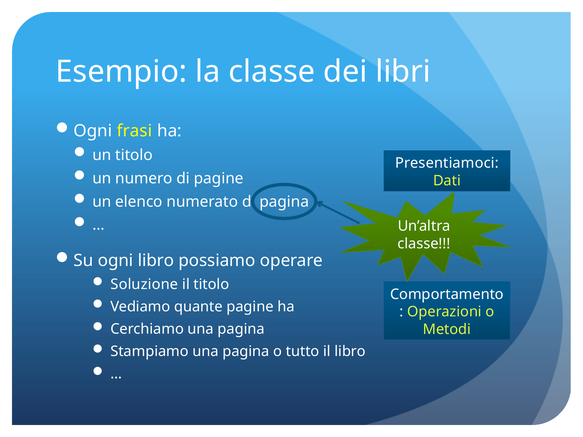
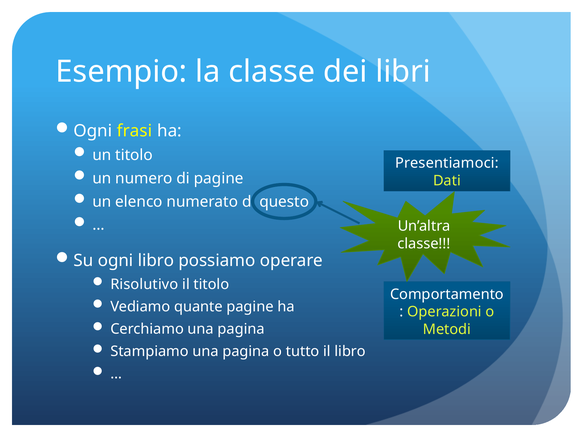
pagina at (284, 202): pagina -> questo
Soluzione: Soluzione -> Risolutivo
